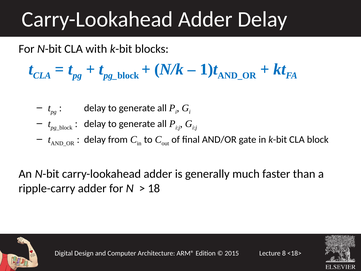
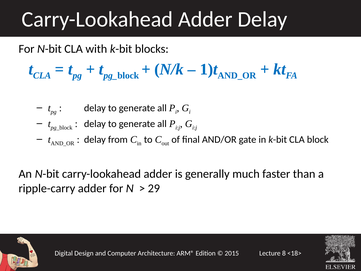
18: 18 -> 29
